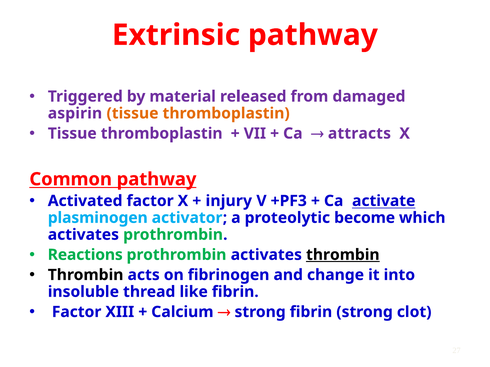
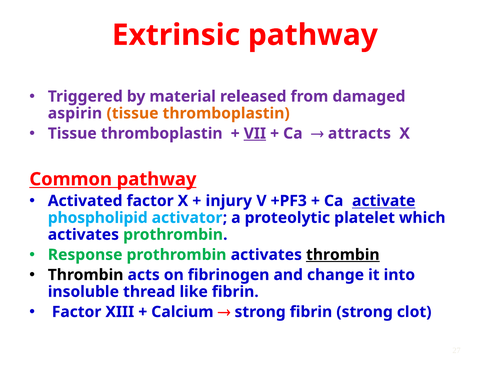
VII underline: none -> present
plasminogen: plasminogen -> phospholipid
become: become -> platelet
Reactions: Reactions -> Response
